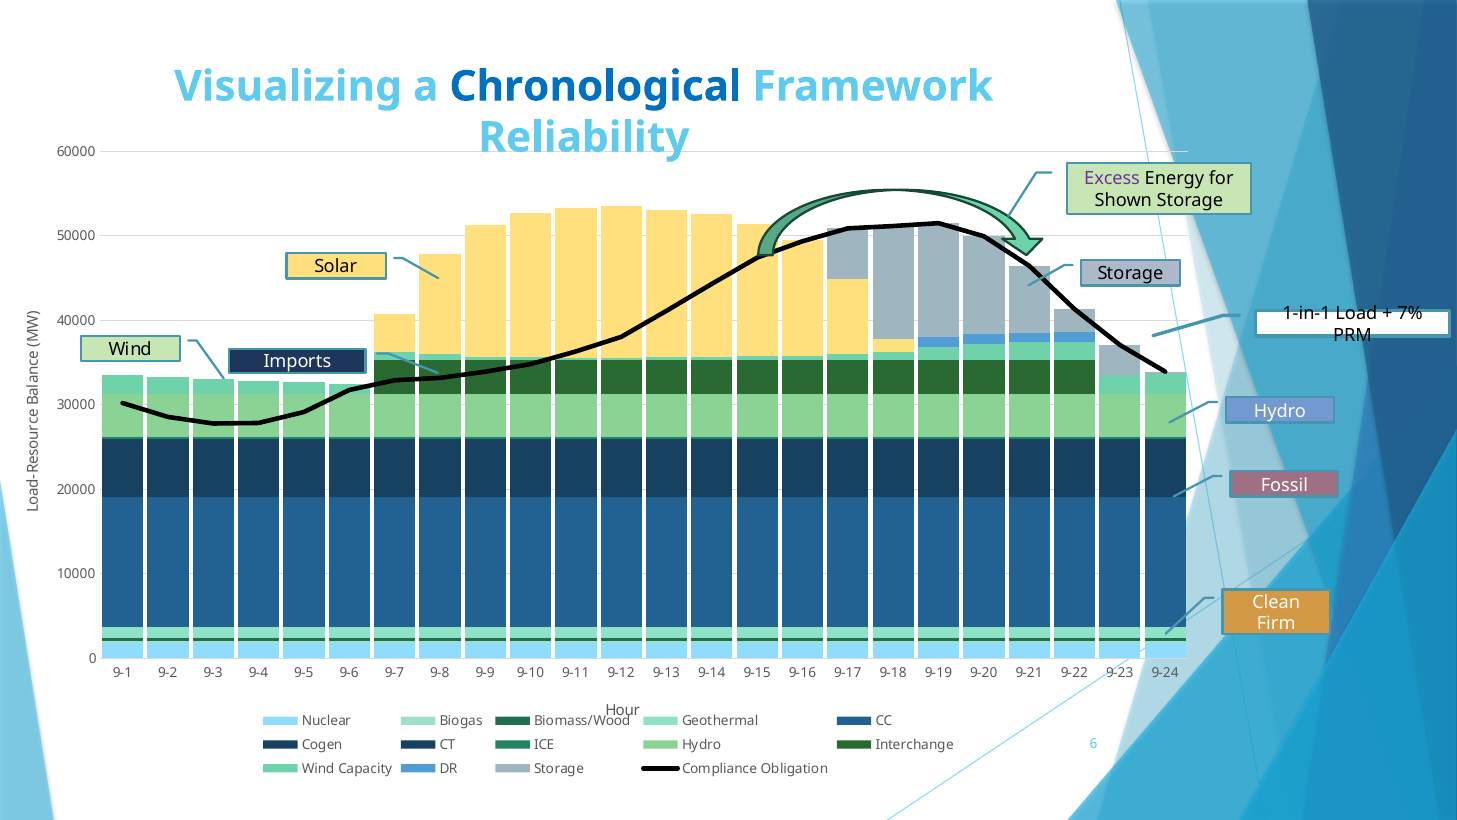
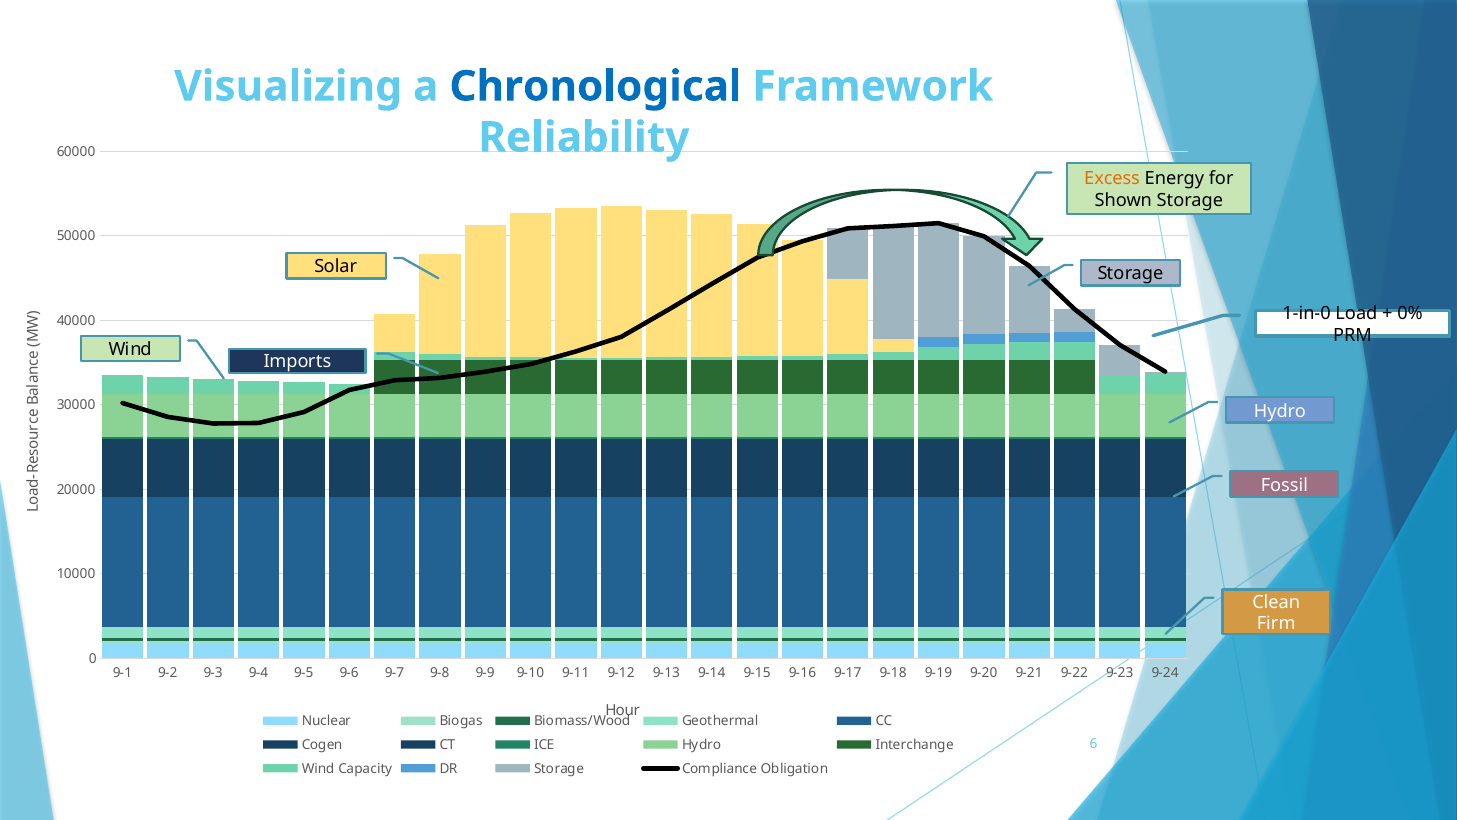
Excess colour: purple -> orange
1-in-1: 1-in-1 -> 1-in-0
7%: 7% -> 0%
